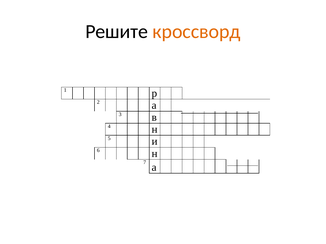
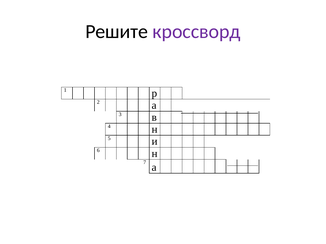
кроссворд colour: orange -> purple
